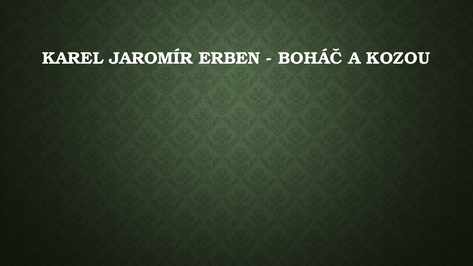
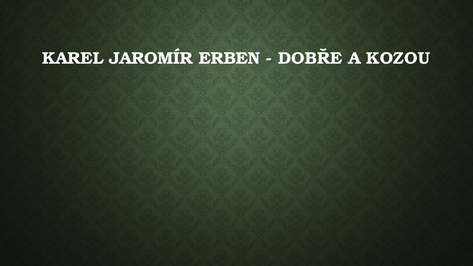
BOHÁČ: BOHÁČ -> DOBŘE
